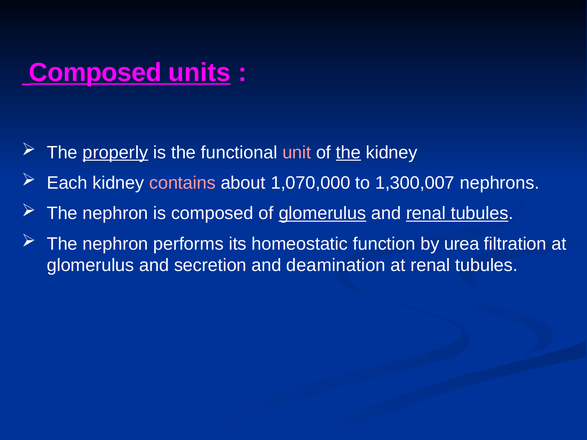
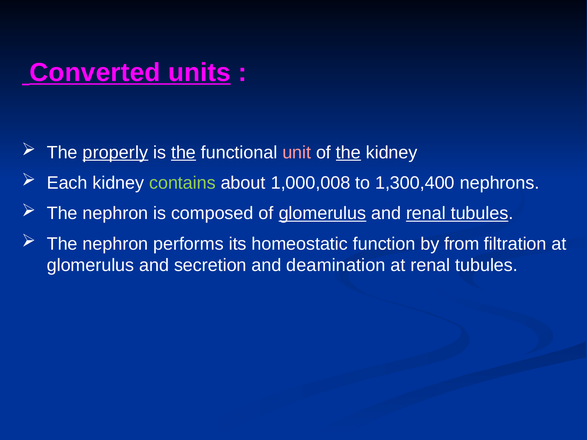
Composed at (95, 73): Composed -> Converted
the at (183, 153) underline: none -> present
contains colour: pink -> light green
1,070,000: 1,070,000 -> 1,000,008
1,300,007: 1,300,007 -> 1,300,400
urea: urea -> from
